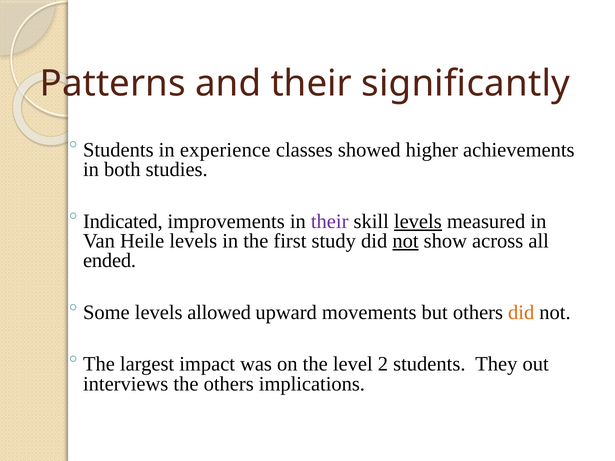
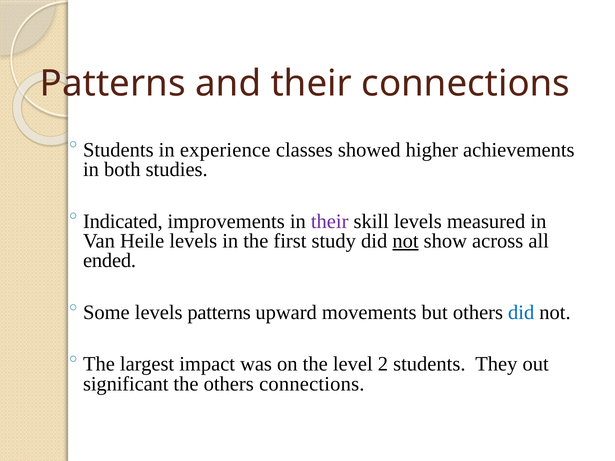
their significantly: significantly -> connections
levels at (418, 221) underline: present -> none
levels allowed: allowed -> patterns
did at (521, 313) colour: orange -> blue
interviews: interviews -> significant
others implications: implications -> connections
